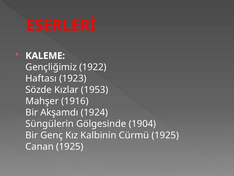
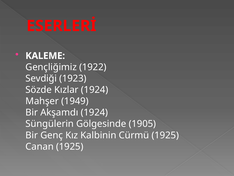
Haftası: Haftası -> Sevdiği
Kızlar 1953: 1953 -> 1924
1916: 1916 -> 1949
1904: 1904 -> 1905
